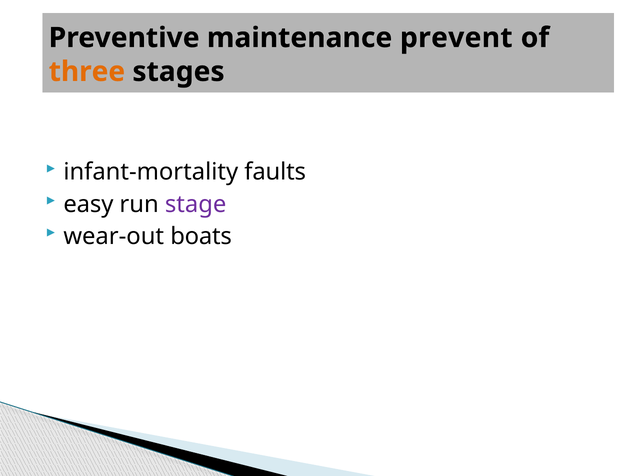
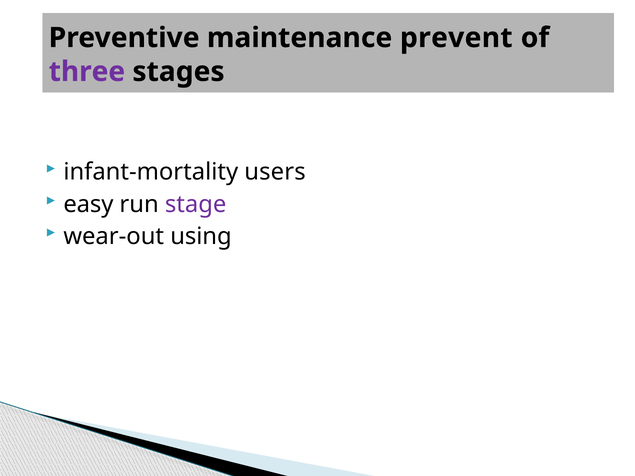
three colour: orange -> purple
faults: faults -> users
boats: boats -> using
